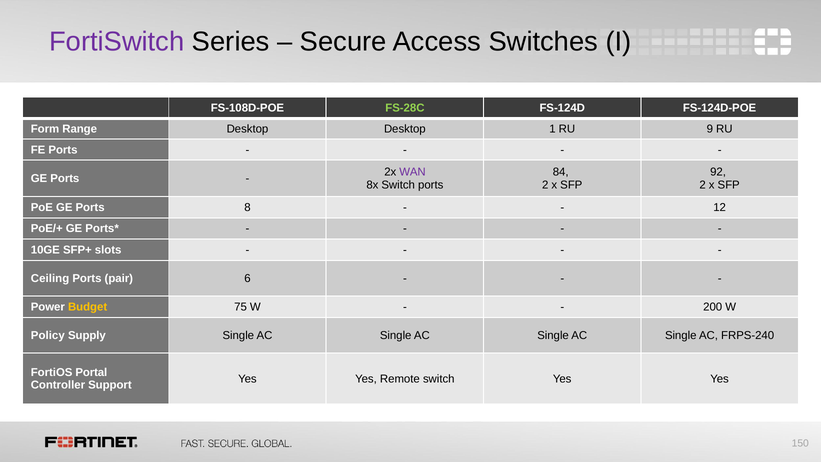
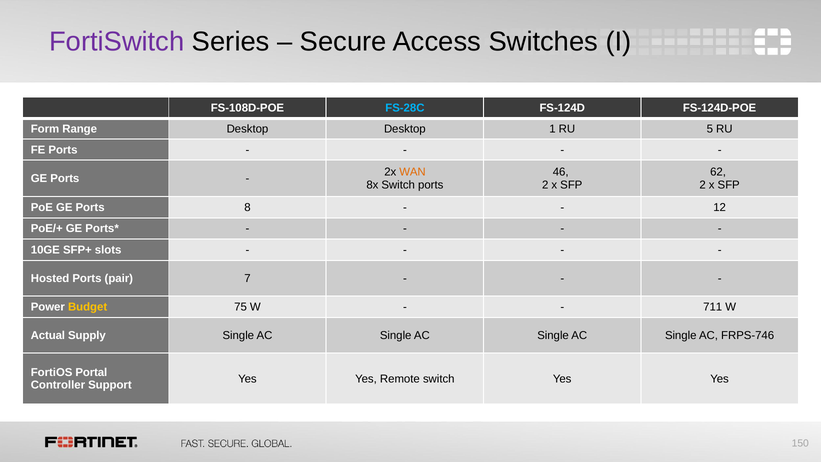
FS-28C colour: light green -> light blue
9: 9 -> 5
WAN colour: purple -> orange
84: 84 -> 46
92: 92 -> 62
Ceiling: Ceiling -> Hosted
6: 6 -> 7
200: 200 -> 711
Policy: Policy -> Actual
FRPS-240: FRPS-240 -> FRPS-746
